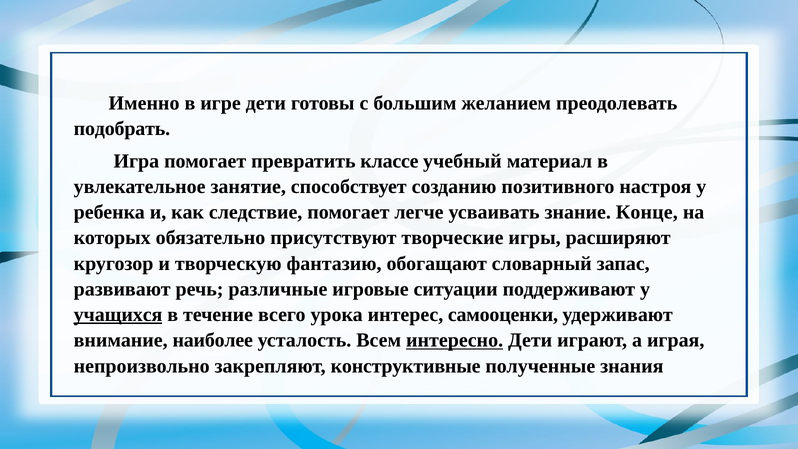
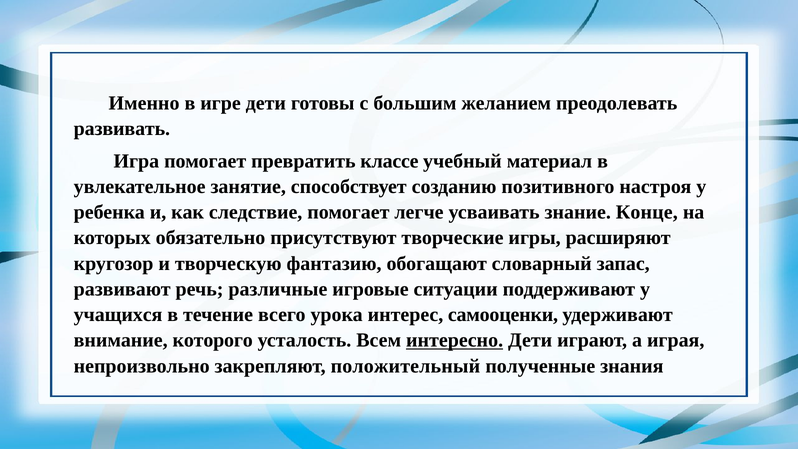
подобрать: подобрать -> развивать
учащихся underline: present -> none
наиболее: наиболее -> которого
конструктивные: конструктивные -> положительный
